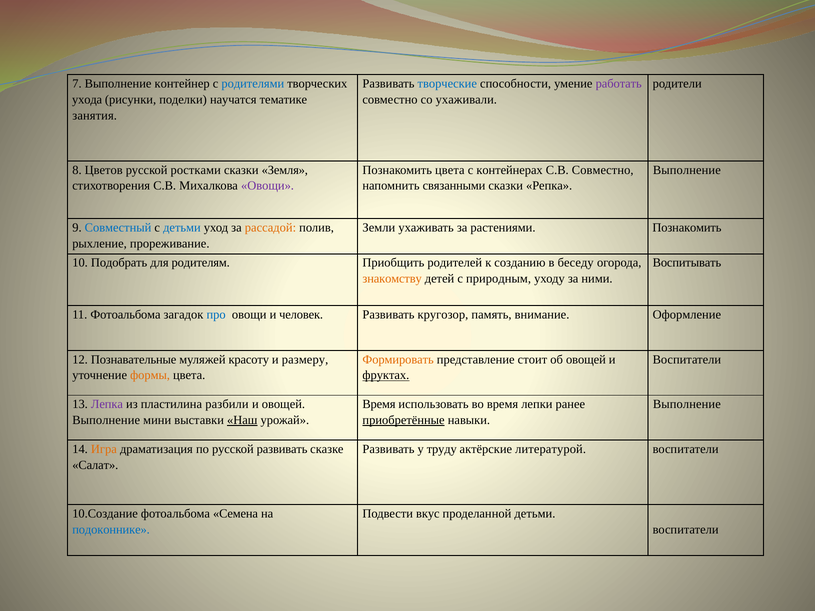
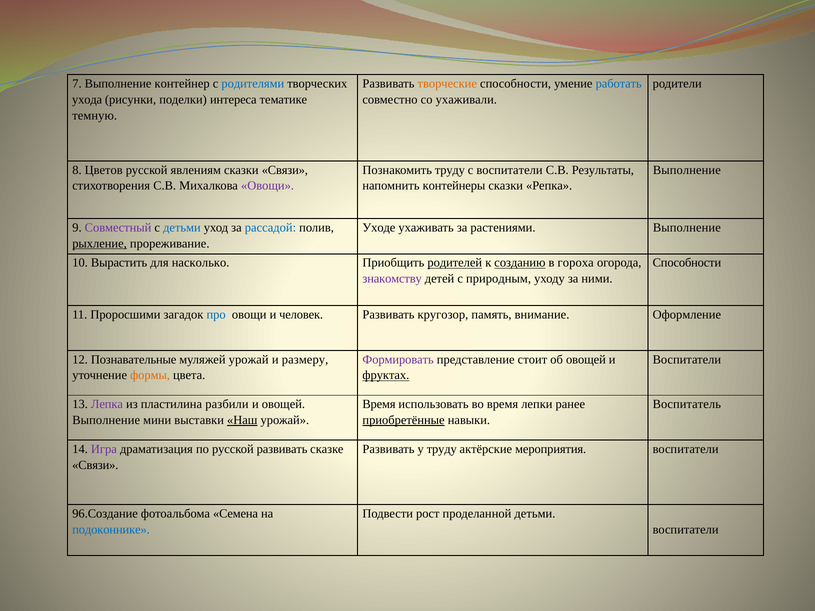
творческие colour: blue -> orange
работать colour: purple -> blue
научатся: научатся -> интереса
занятия: занятия -> темную
ростками: ростками -> явлениям
сказки Земля: Земля -> Связи
Познакомить цвета: цвета -> труду
с контейнерах: контейнерах -> воспитатели
С.В Совместно: Совместно -> Результаты
связанными: связанными -> контейнеры
Совместный colour: blue -> purple
рассадой colour: orange -> blue
Земли: Земли -> Уходе
растениями Познакомить: Познакомить -> Выполнение
рыхление underline: none -> present
Подобрать: Подобрать -> Вырастить
родителям: родителям -> насколько
родителей underline: none -> present
созданию underline: none -> present
беседу: беседу -> гороха
Воспитывать at (687, 263): Воспитывать -> Способности
знакомству colour: orange -> purple
11 Фотоальбома: Фотоальбома -> Проросшими
муляжей красоту: красоту -> урожай
Формировать colour: orange -> purple
Выполнение at (687, 404): Выполнение -> Воспитатель
Игра colour: orange -> purple
литературой: литературой -> мероприятия
Салат at (95, 465): Салат -> Связи
10.Создание: 10.Создание -> 96.Создание
вкус: вкус -> рост
